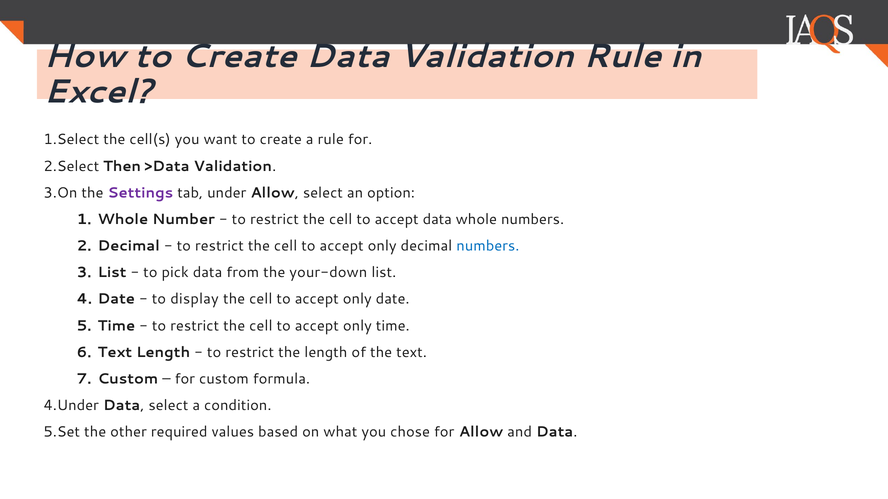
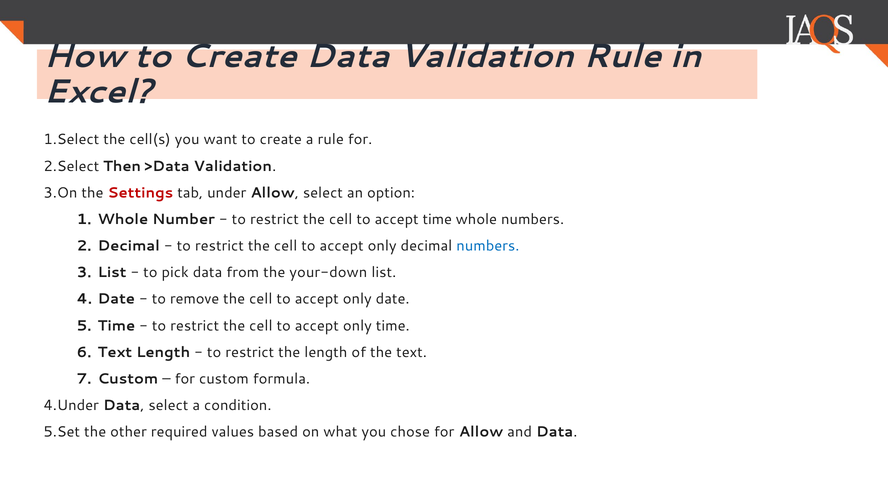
Settings colour: purple -> red
accept data: data -> time
display: display -> remove
